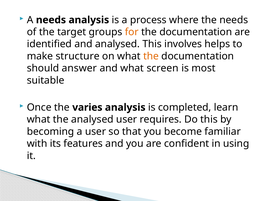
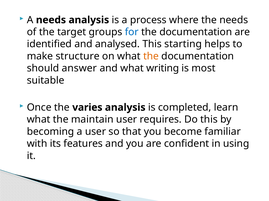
for colour: orange -> blue
involves: involves -> starting
screen: screen -> writing
the analysed: analysed -> maintain
